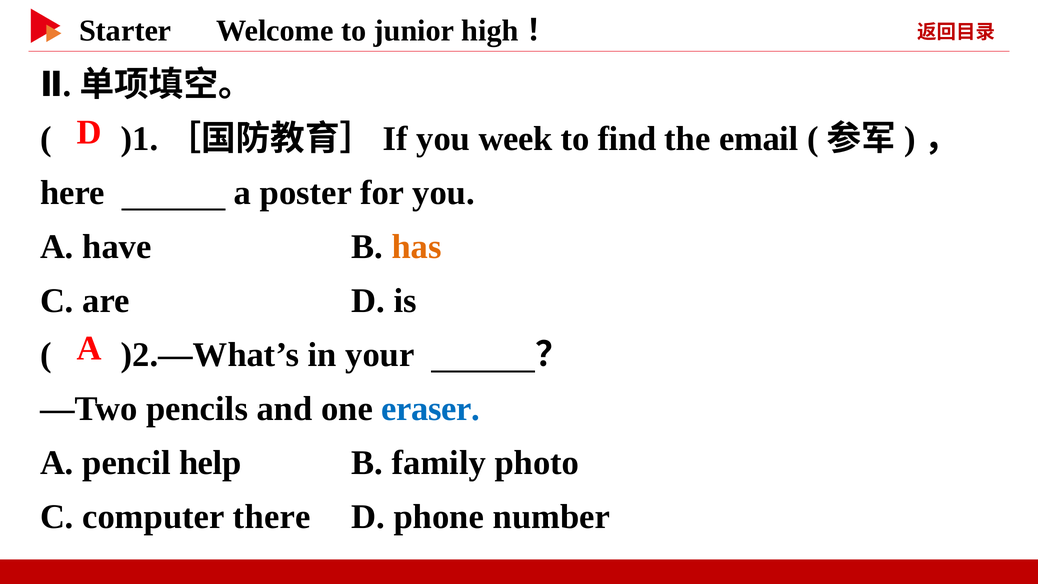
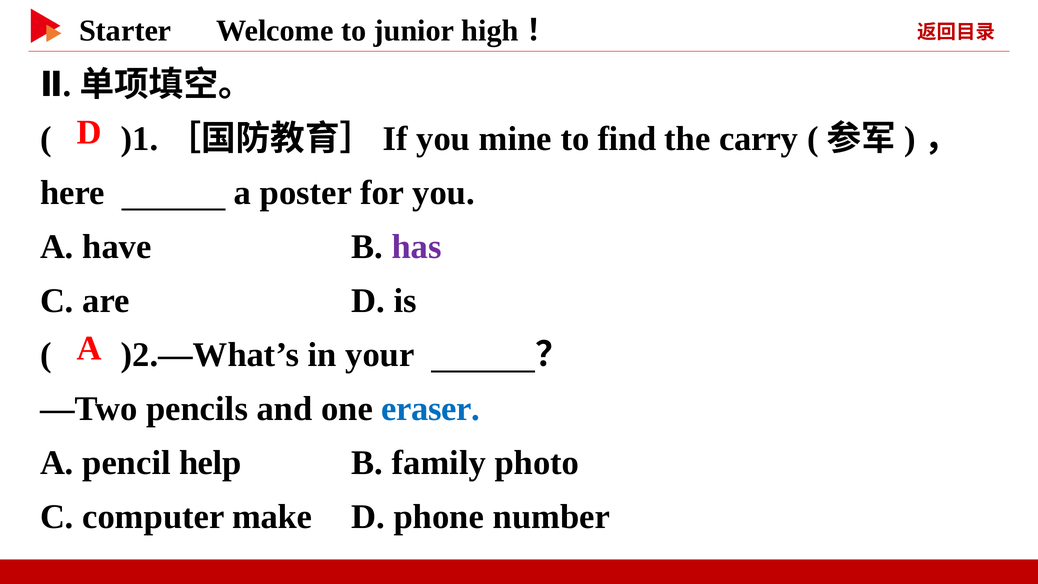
week: week -> mine
email: email -> carry
has colour: orange -> purple
there: there -> make
